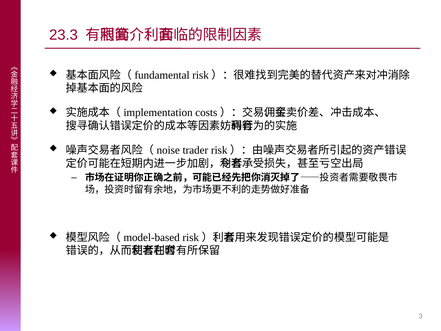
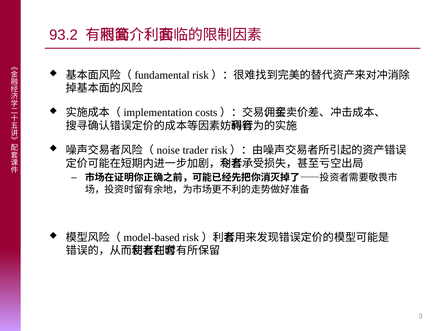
23.3: 23.3 -> 93.2
